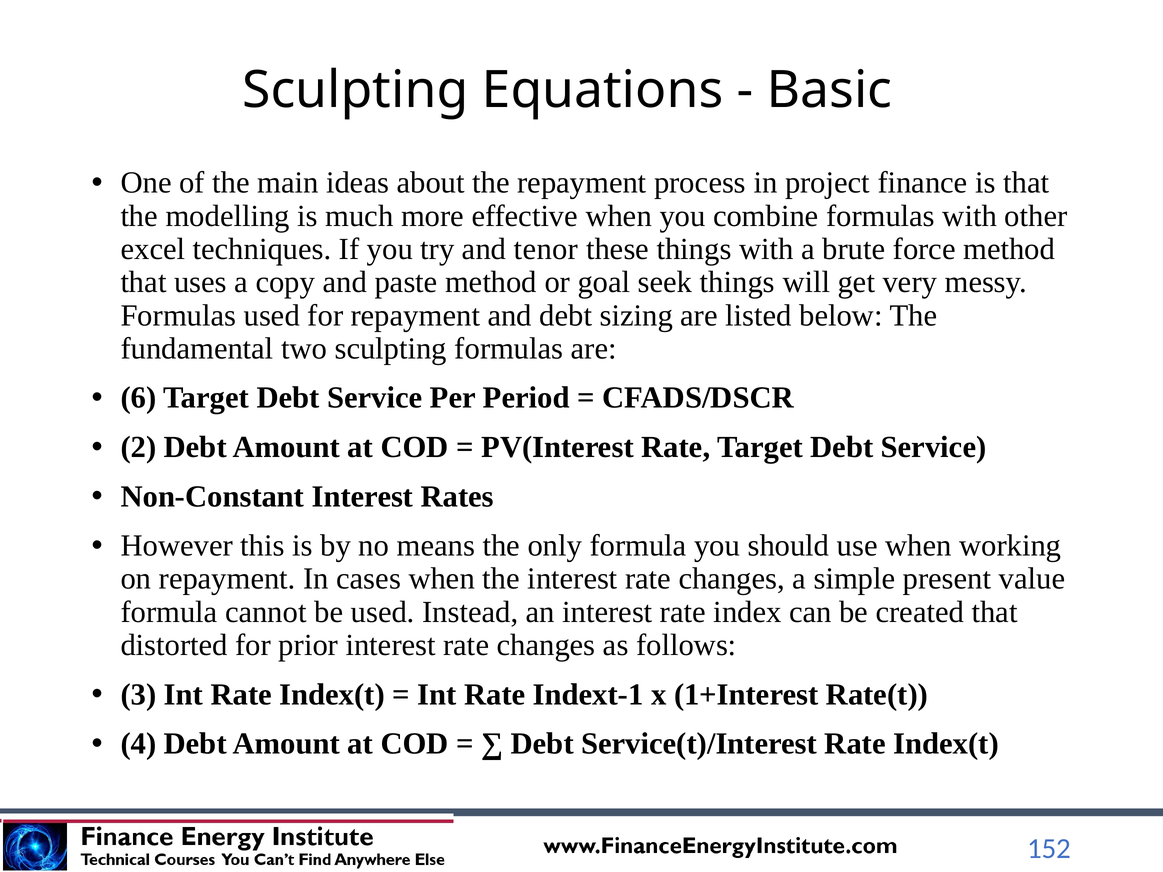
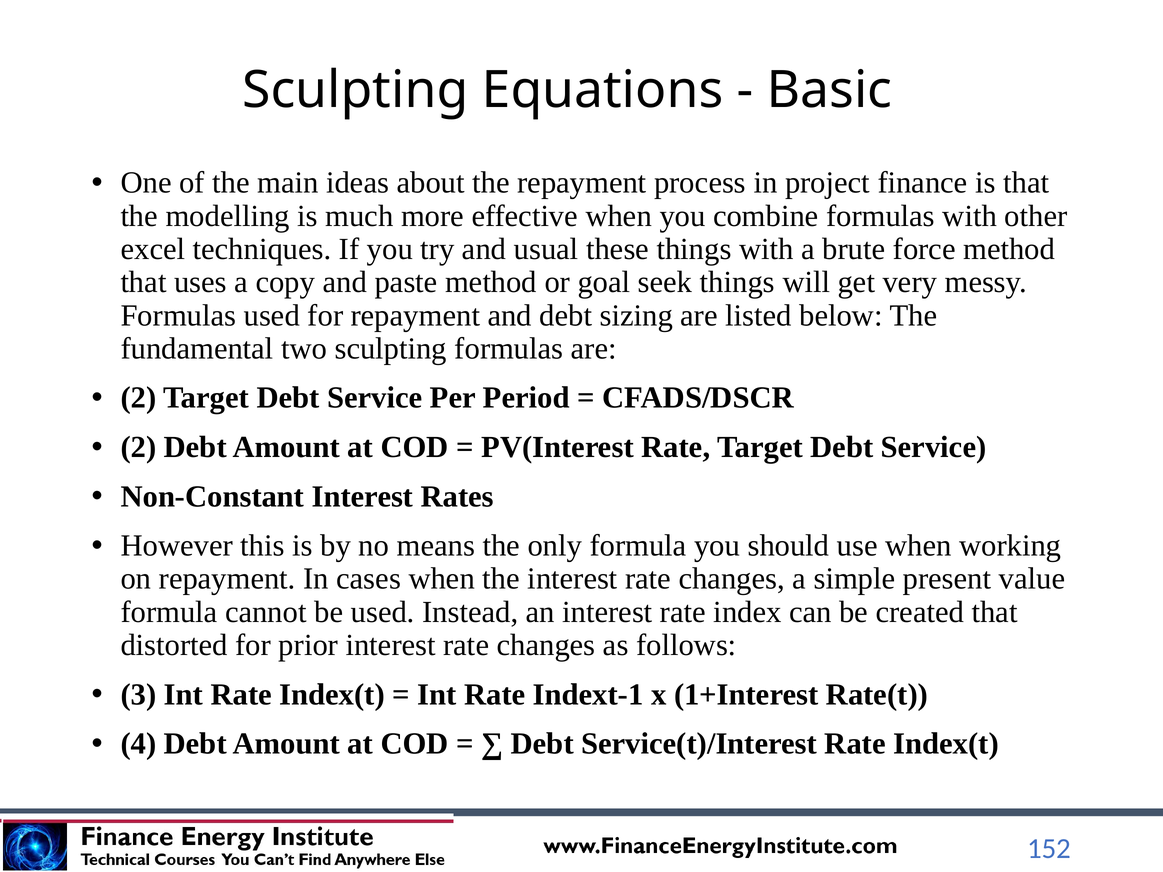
tenor: tenor -> usual
6 at (138, 398): 6 -> 2
